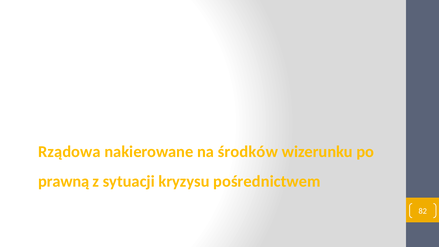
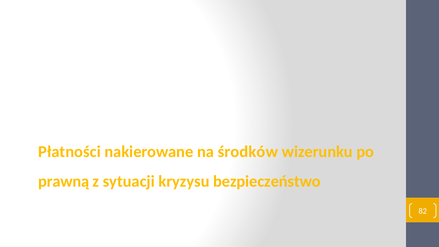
Rządowa: Rządowa -> Płatności
pośrednictwem: pośrednictwem -> bezpieczeństwo
